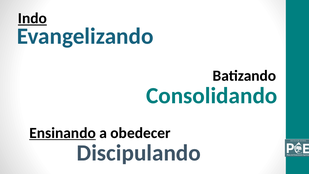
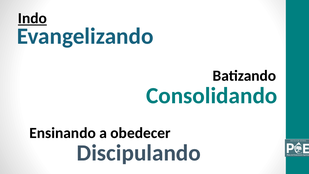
Ensinando underline: present -> none
